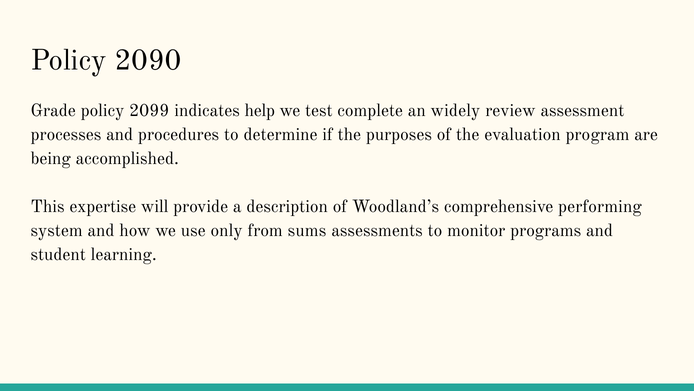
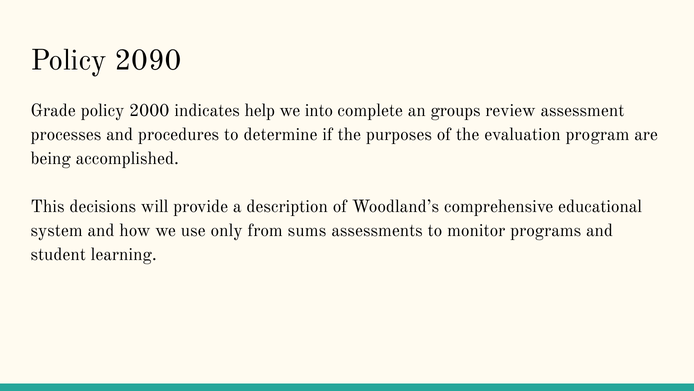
2099: 2099 -> 2000
test: test -> into
widely: widely -> groups
expertise: expertise -> decisions
performing: performing -> educational
